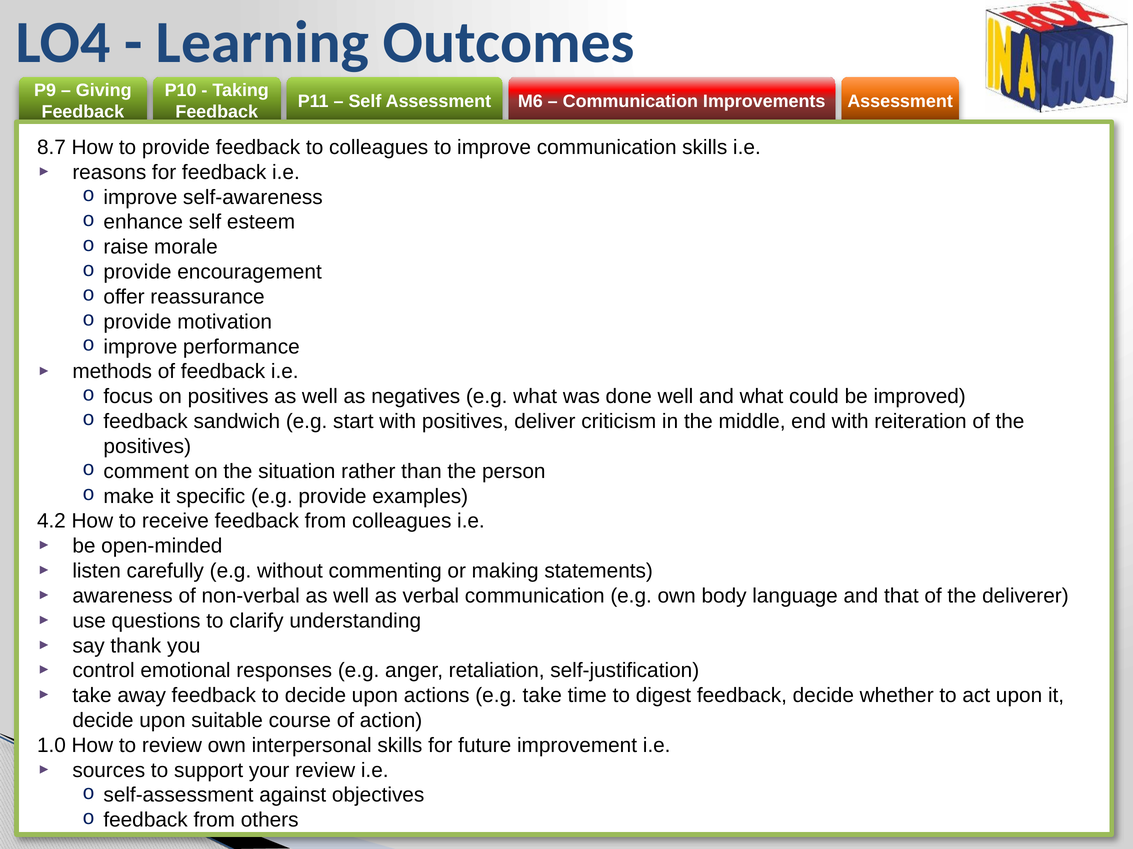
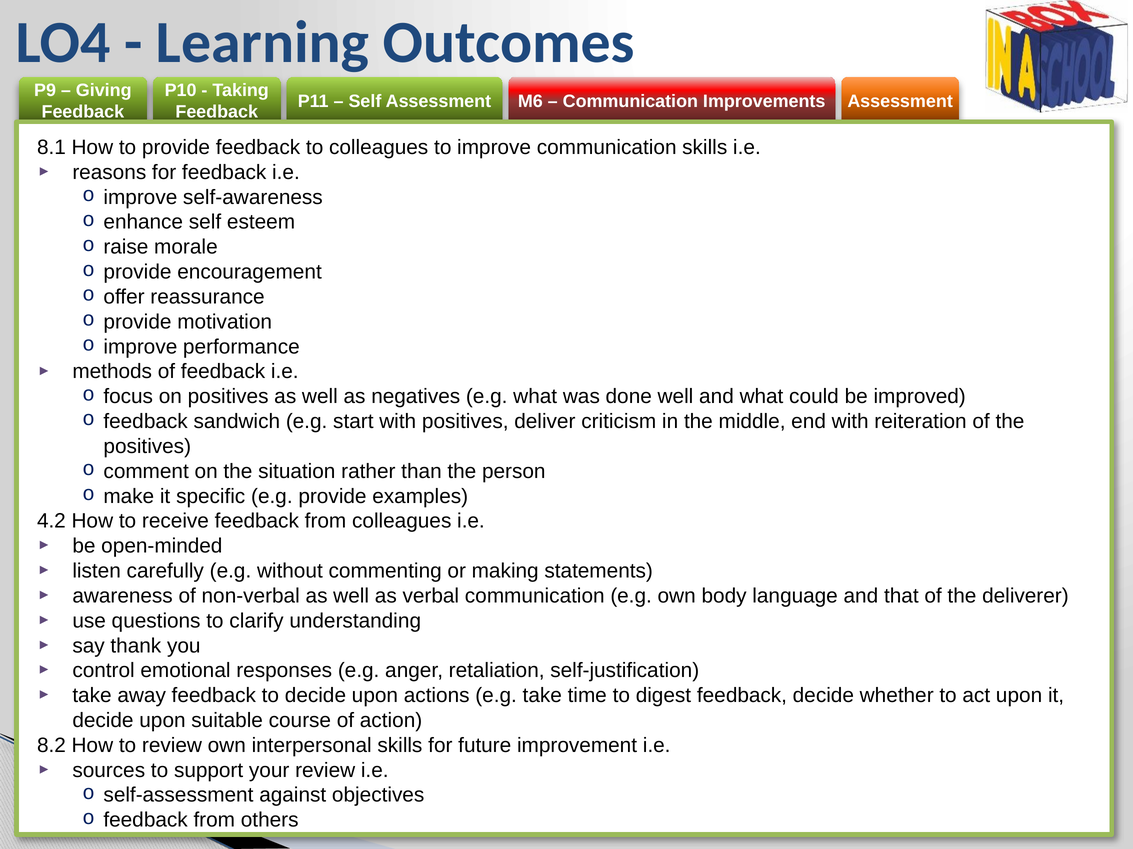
8.7: 8.7 -> 8.1
1.0: 1.0 -> 8.2
